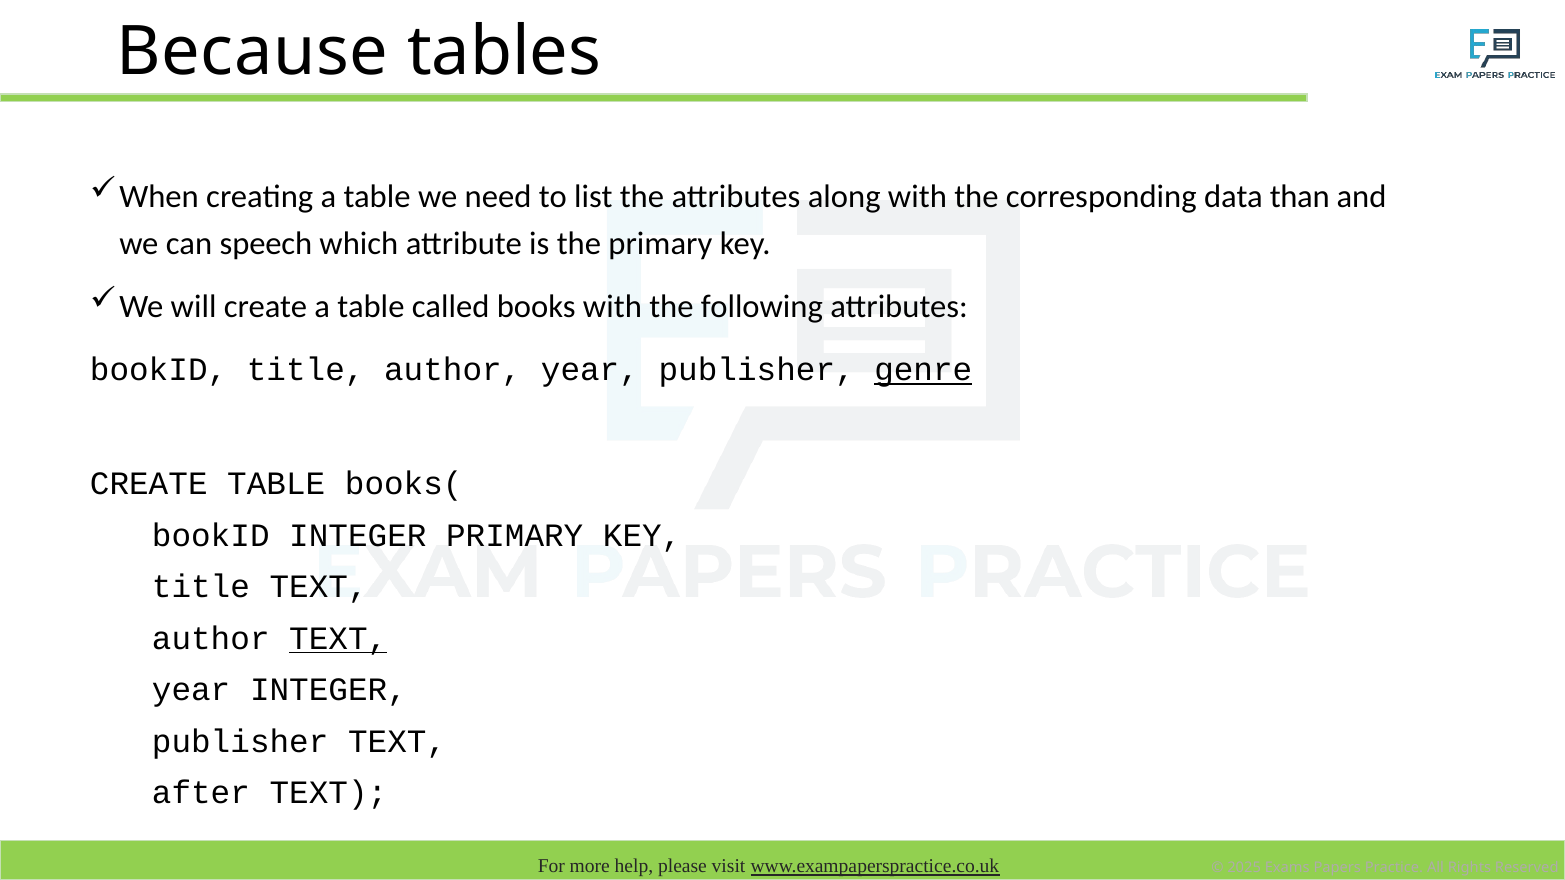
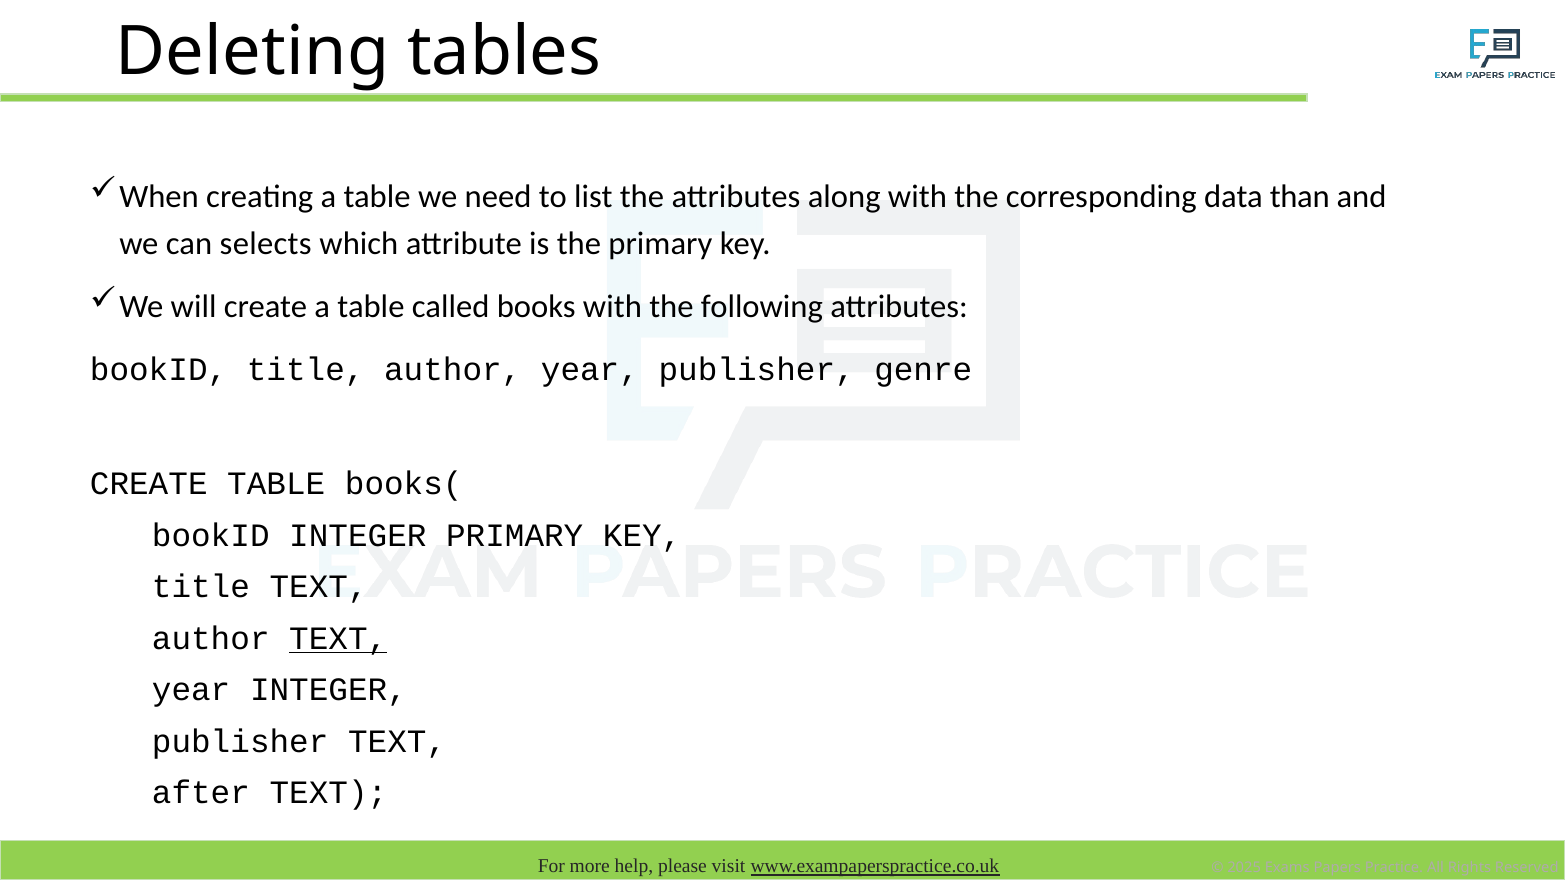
Because: Because -> Deleting
speech: speech -> selects
genre underline: present -> none
